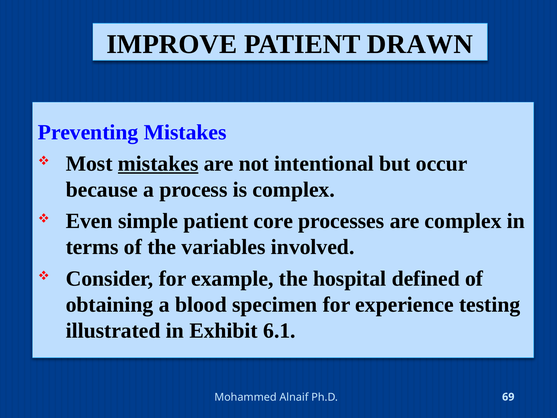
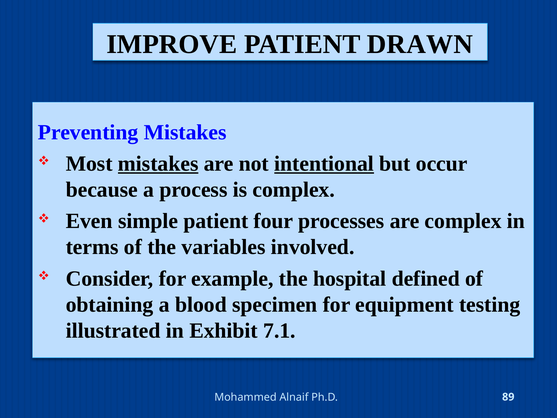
intentional underline: none -> present
core: core -> four
experience: experience -> equipment
6.1: 6.1 -> 7.1
69: 69 -> 89
